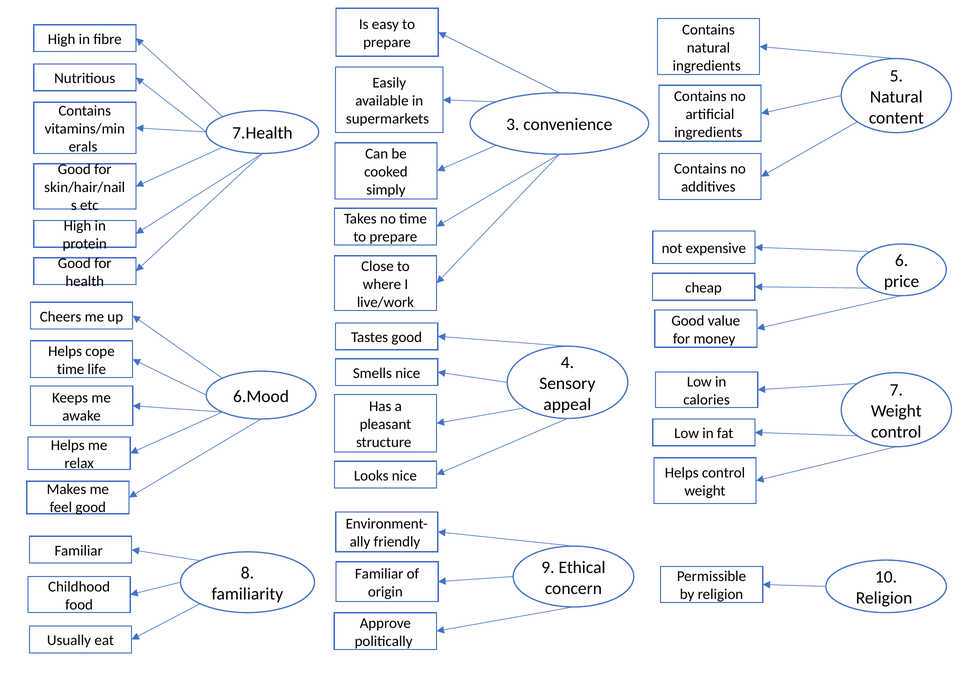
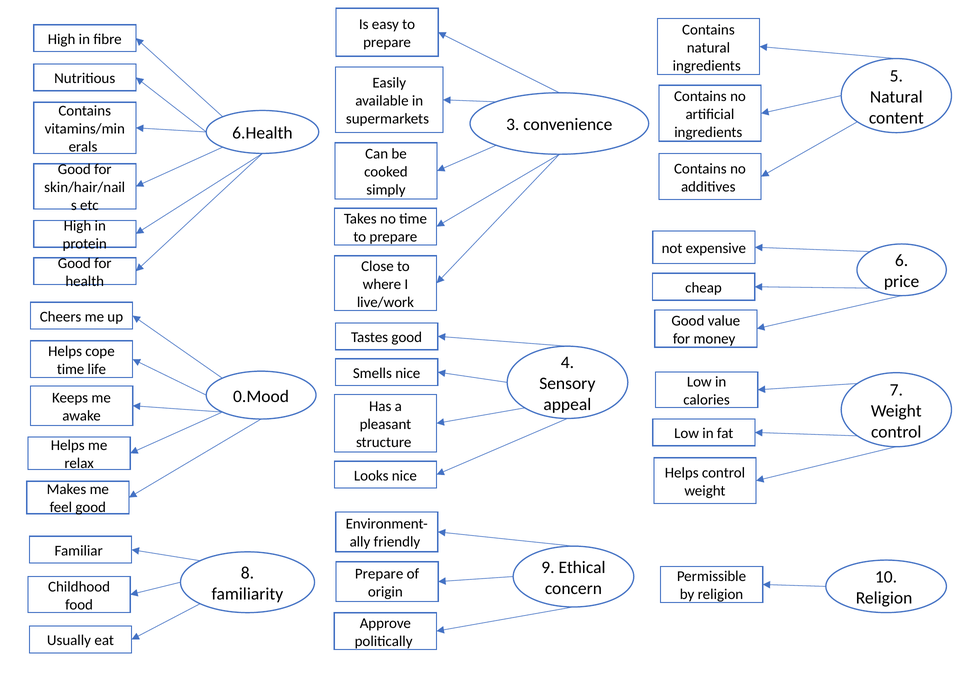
7.Health: 7.Health -> 6.Health
6.Mood: 6.Mood -> 0.Mood
Familiar at (379, 574): Familiar -> Prepare
